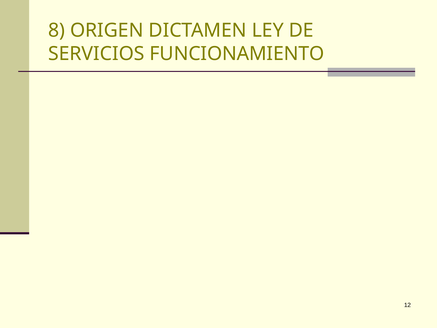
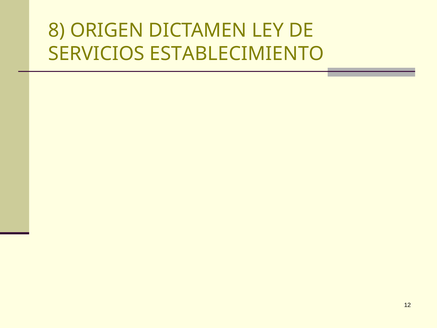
FUNCIONAMIENTO: FUNCIONAMIENTO -> ESTABLECIMIENTO
